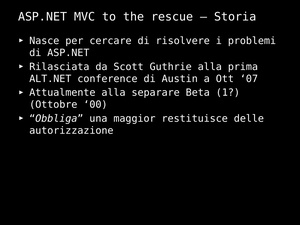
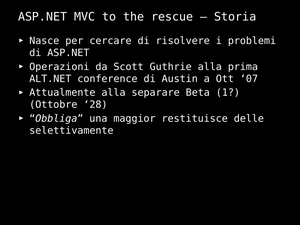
Rilasciata: Rilasciata -> Operazioni
00: 00 -> 28
autorizzazione: autorizzazione -> selettivamente
